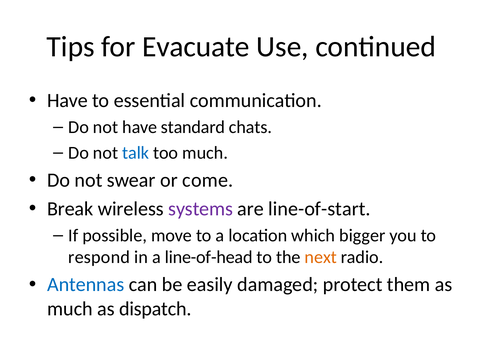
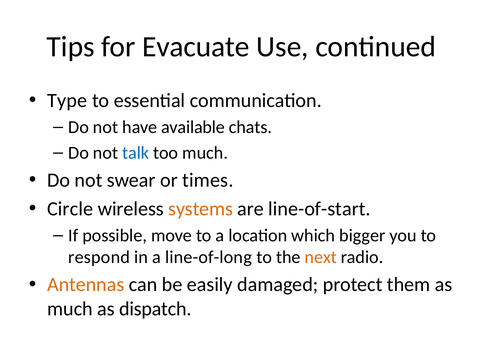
Have at (67, 100): Have -> Type
standard: standard -> available
come: come -> times
Break: Break -> Circle
systems colour: purple -> orange
line-of-head: line-of-head -> line-of-long
Antennas colour: blue -> orange
